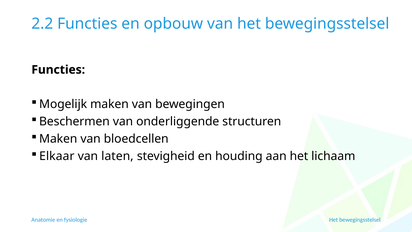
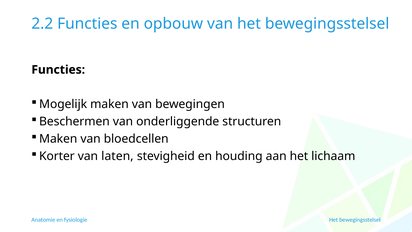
Elkaar: Elkaar -> Korter
